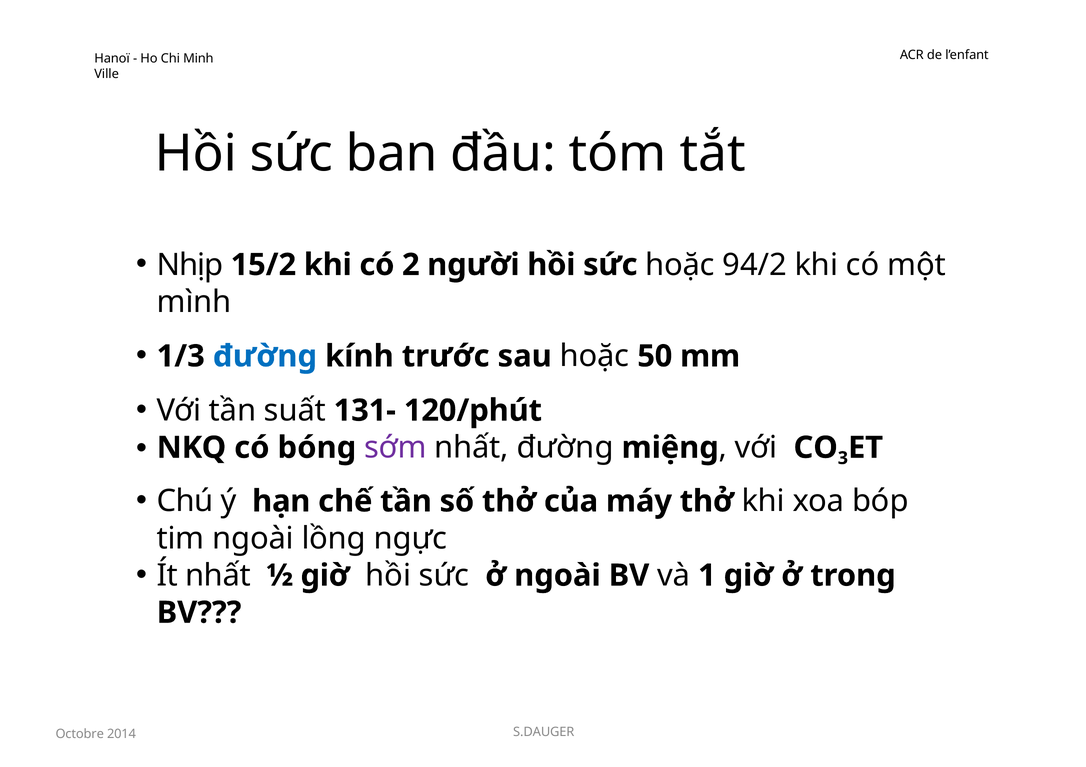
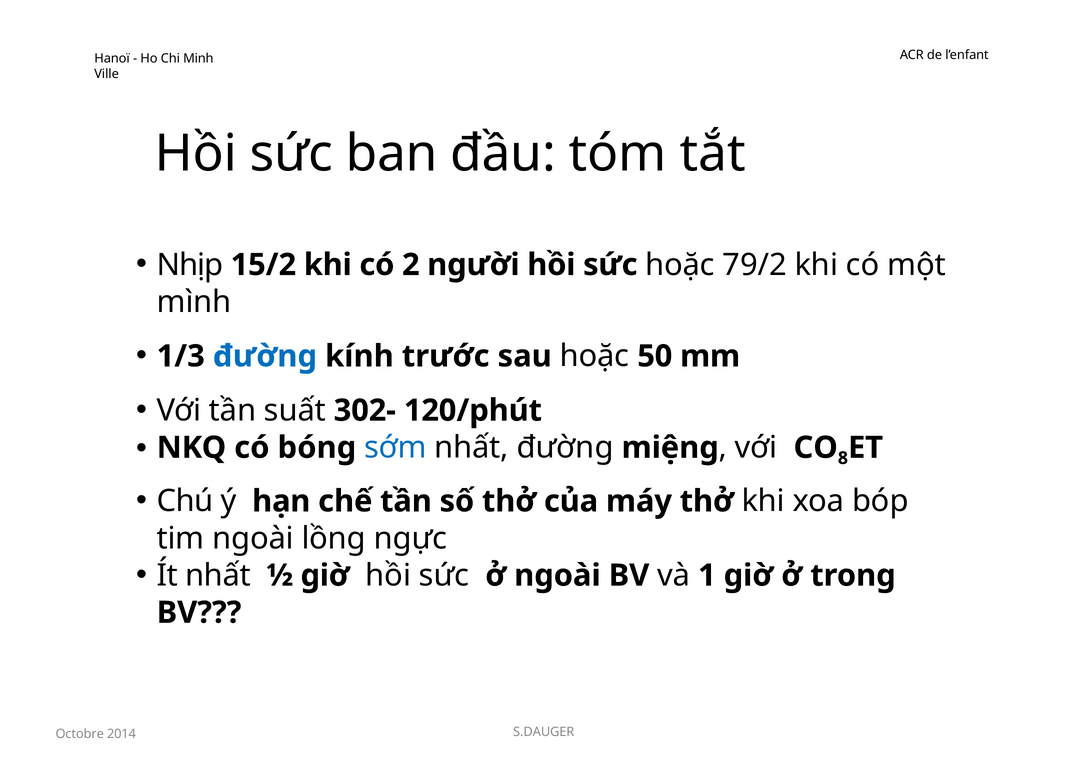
94/2: 94/2 -> 79/2
131-: 131- -> 302-
sớm colour: purple -> blue
3: 3 -> 8
